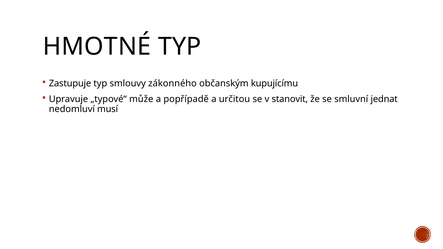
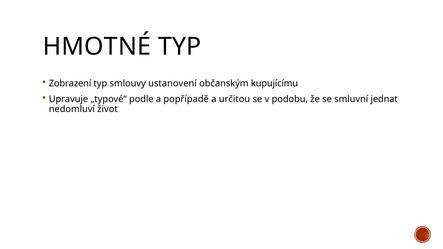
Zastupuje: Zastupuje -> Zobrazení
zákonného: zákonného -> ustanovení
může: může -> podle
stanovit: stanovit -> podobu
musí: musí -> život
